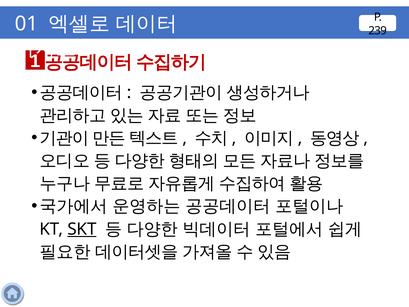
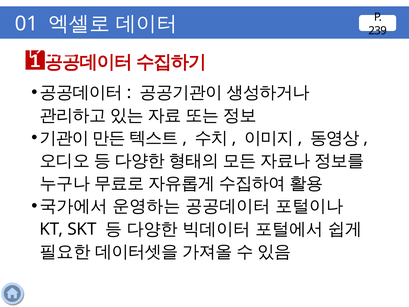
SKT underline: present -> none
